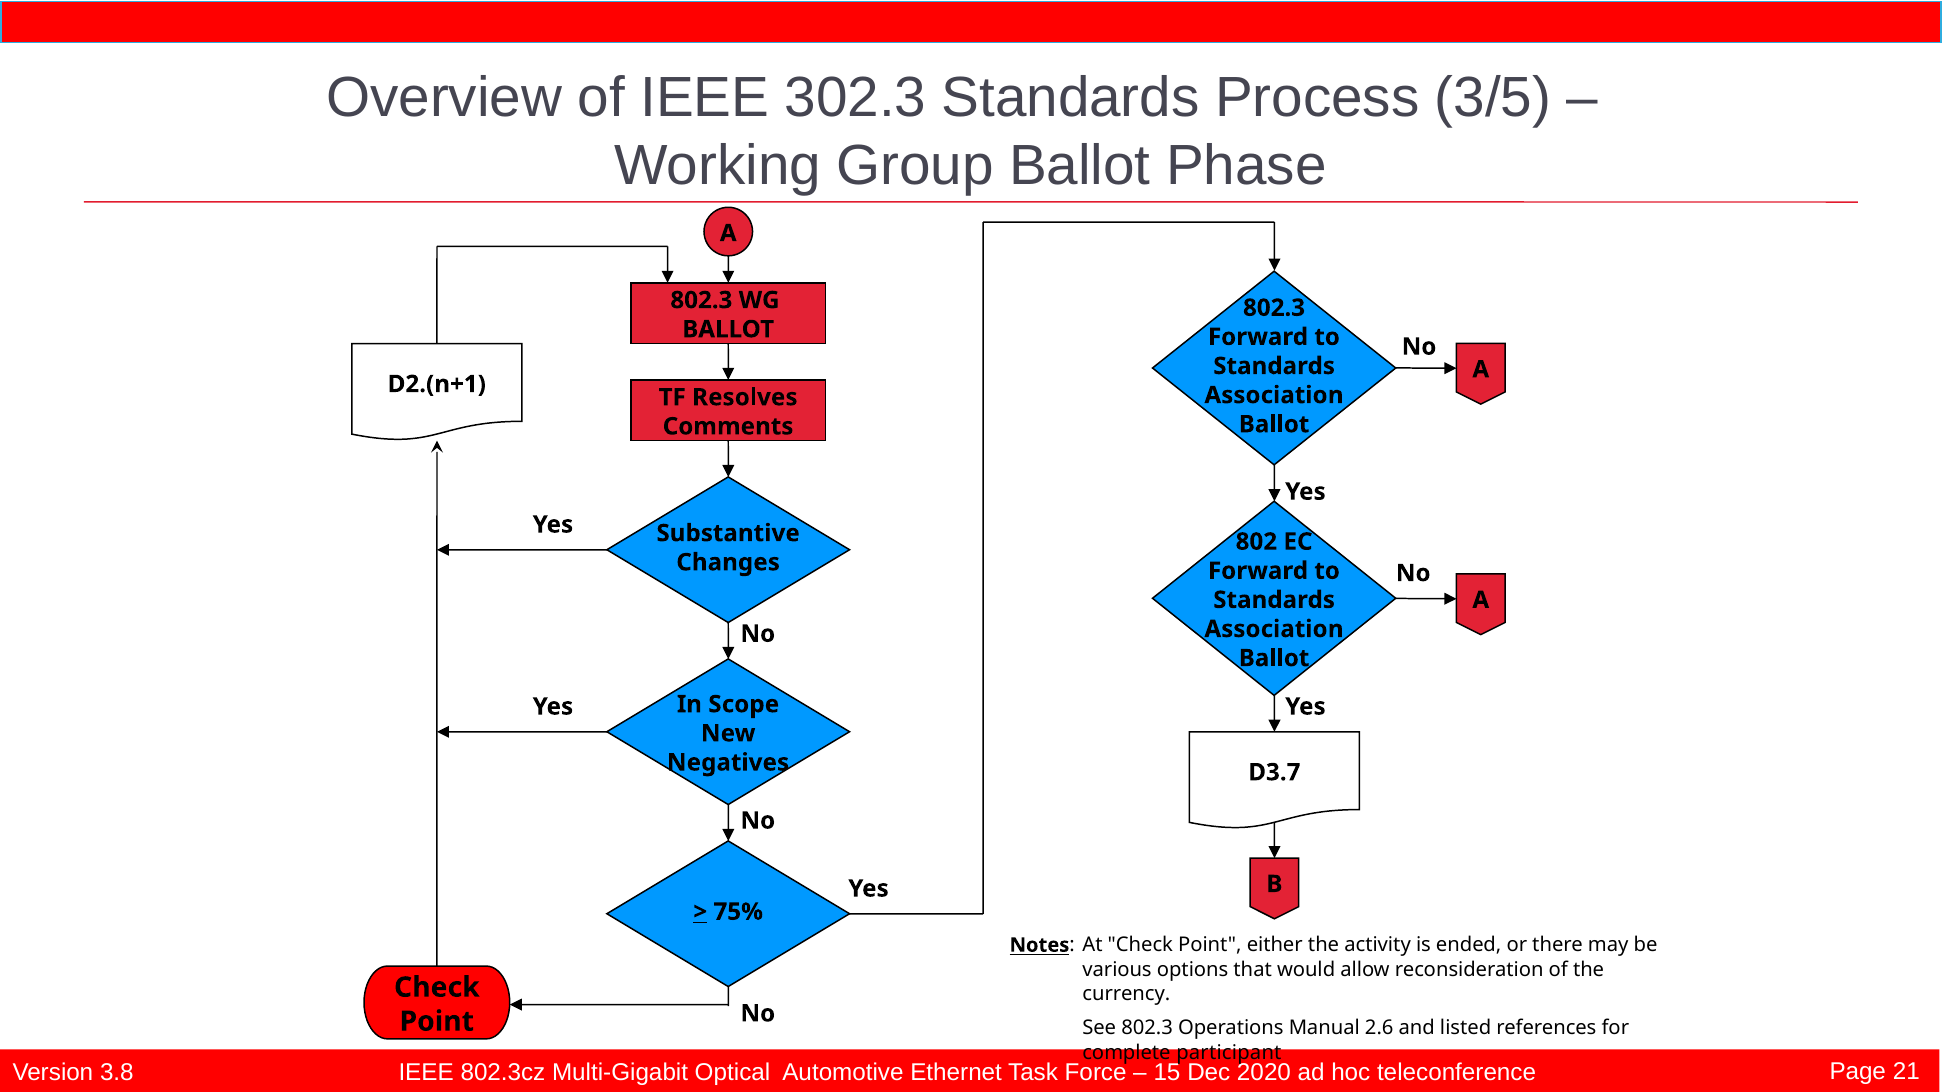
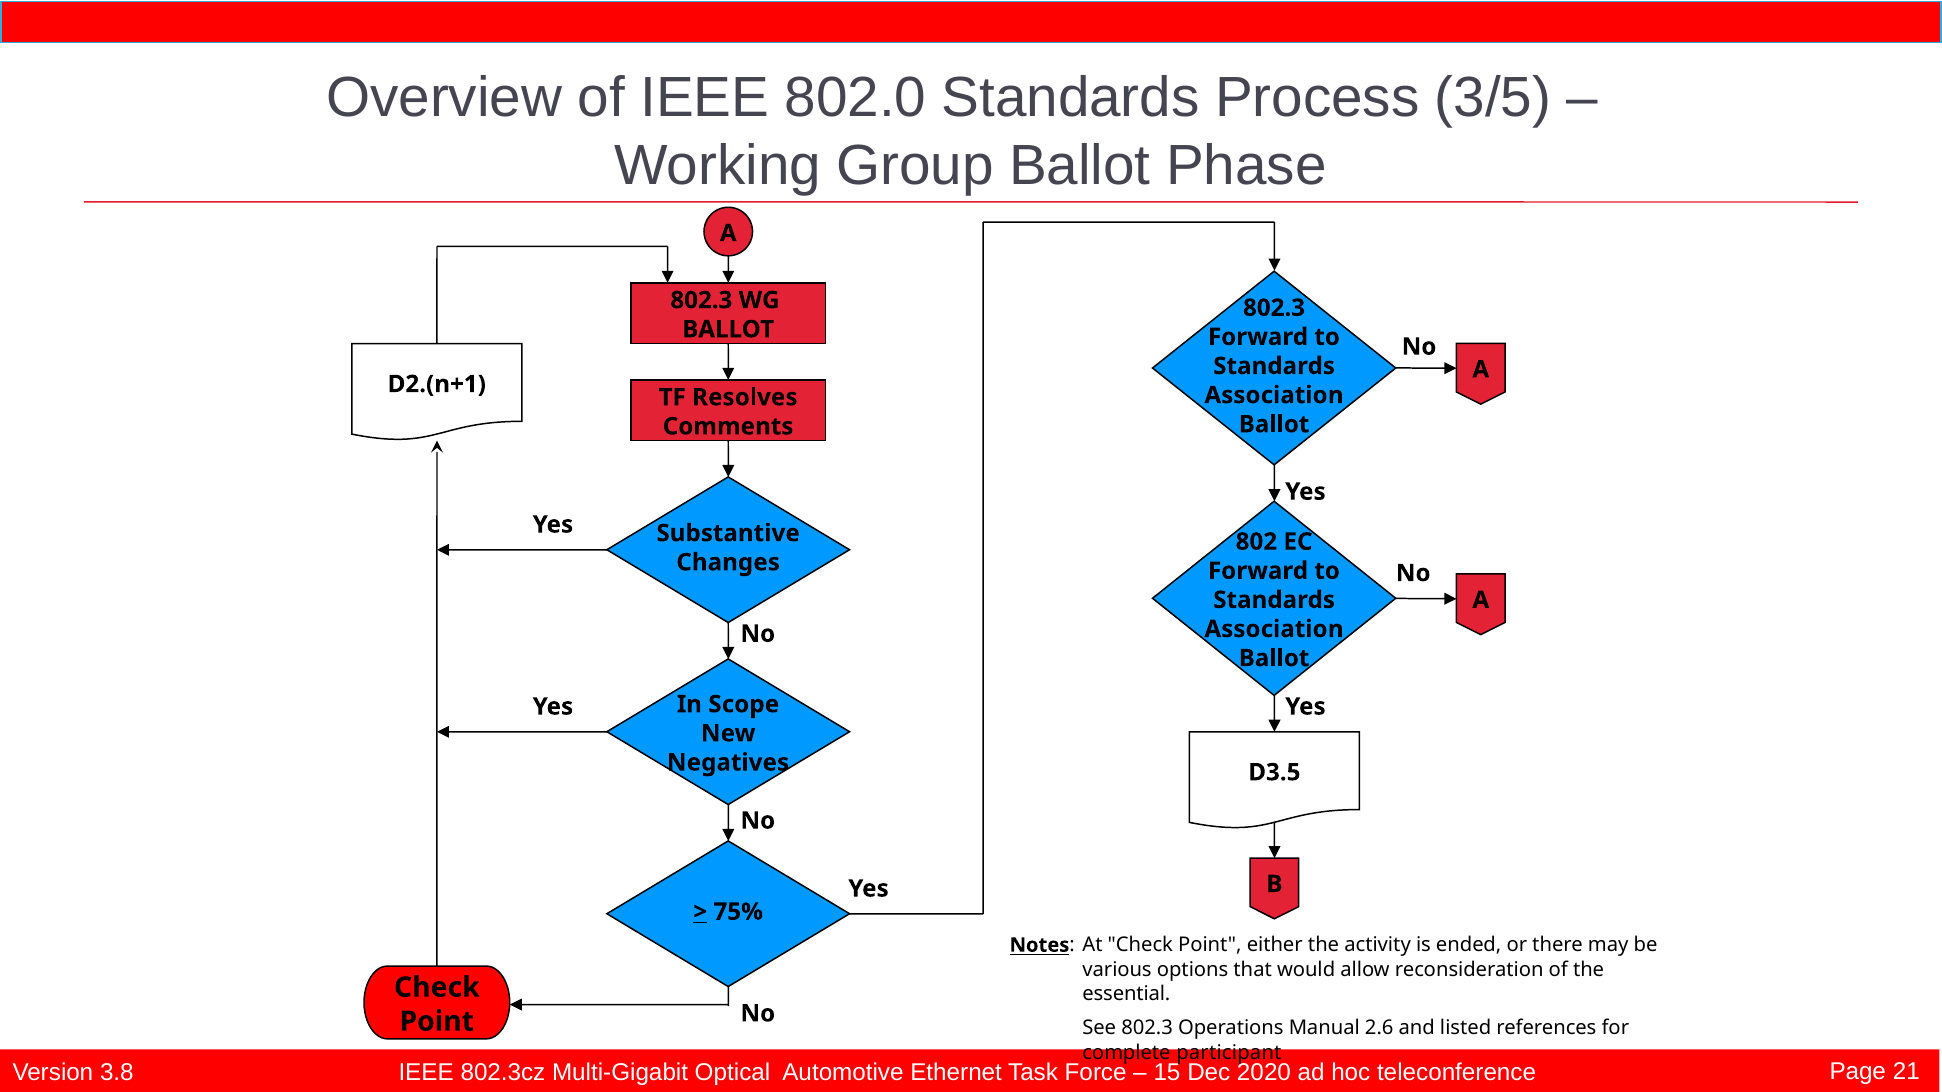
302.3: 302.3 -> 802.0
D3.7: D3.7 -> D3.5
currency: currency -> essential
